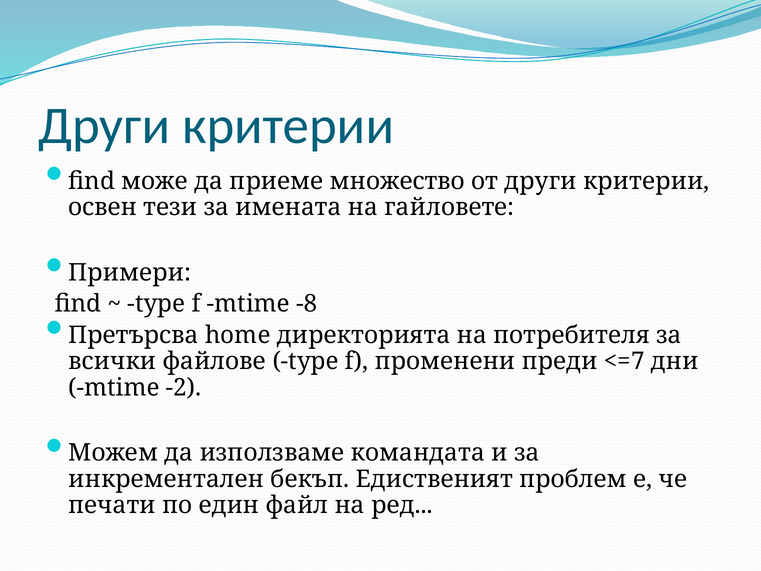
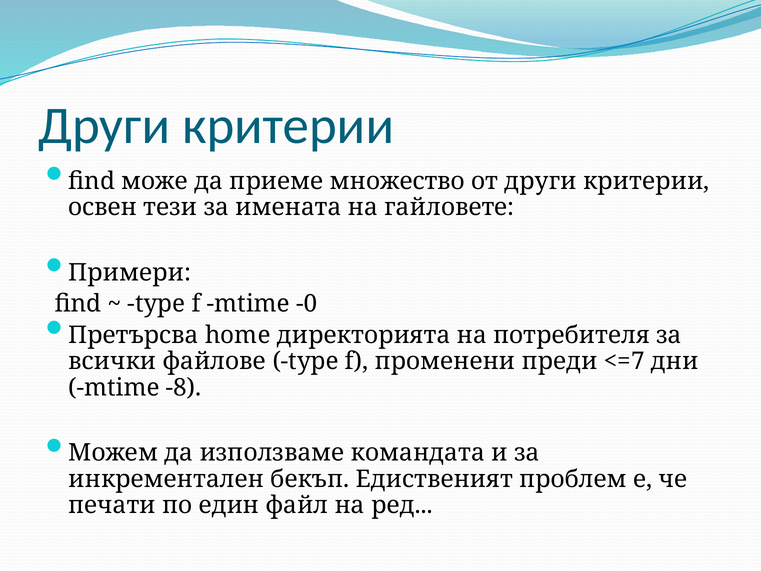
-8: -8 -> -0
-2: -2 -> -8
